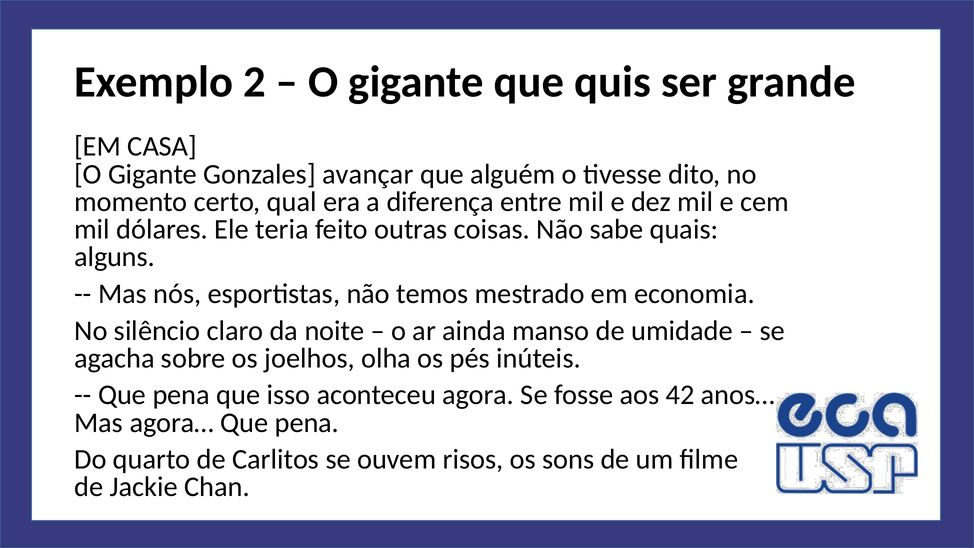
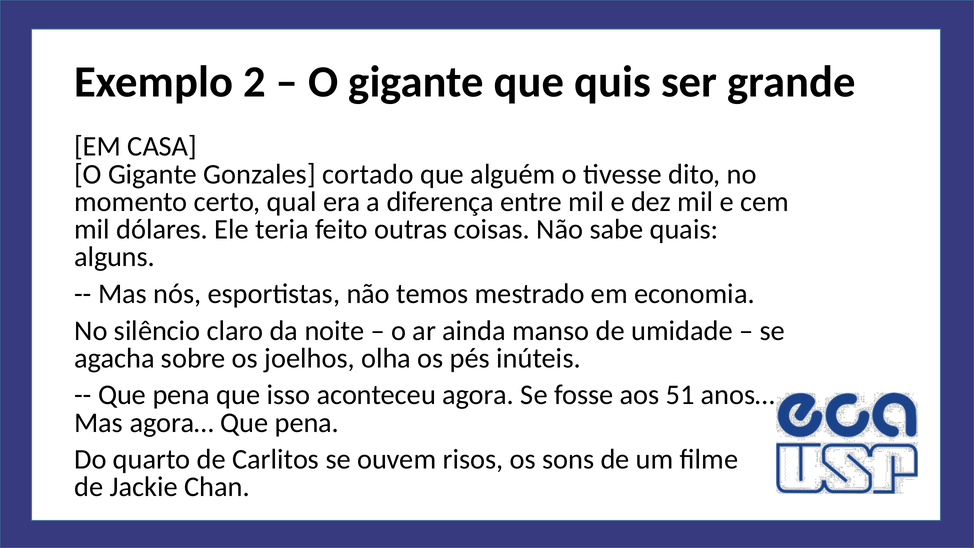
avançar: avançar -> cortado
42: 42 -> 51
